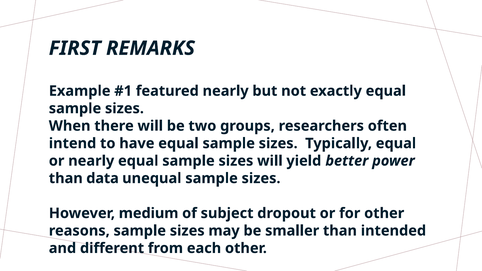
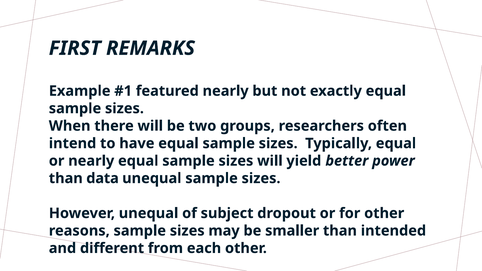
However medium: medium -> unequal
